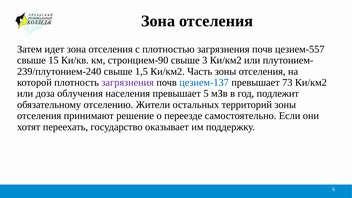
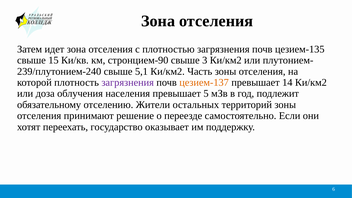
цезием-557: цезием-557 -> цезием-135
1,5: 1,5 -> 5,1
цезием-137 colour: blue -> orange
73: 73 -> 14
